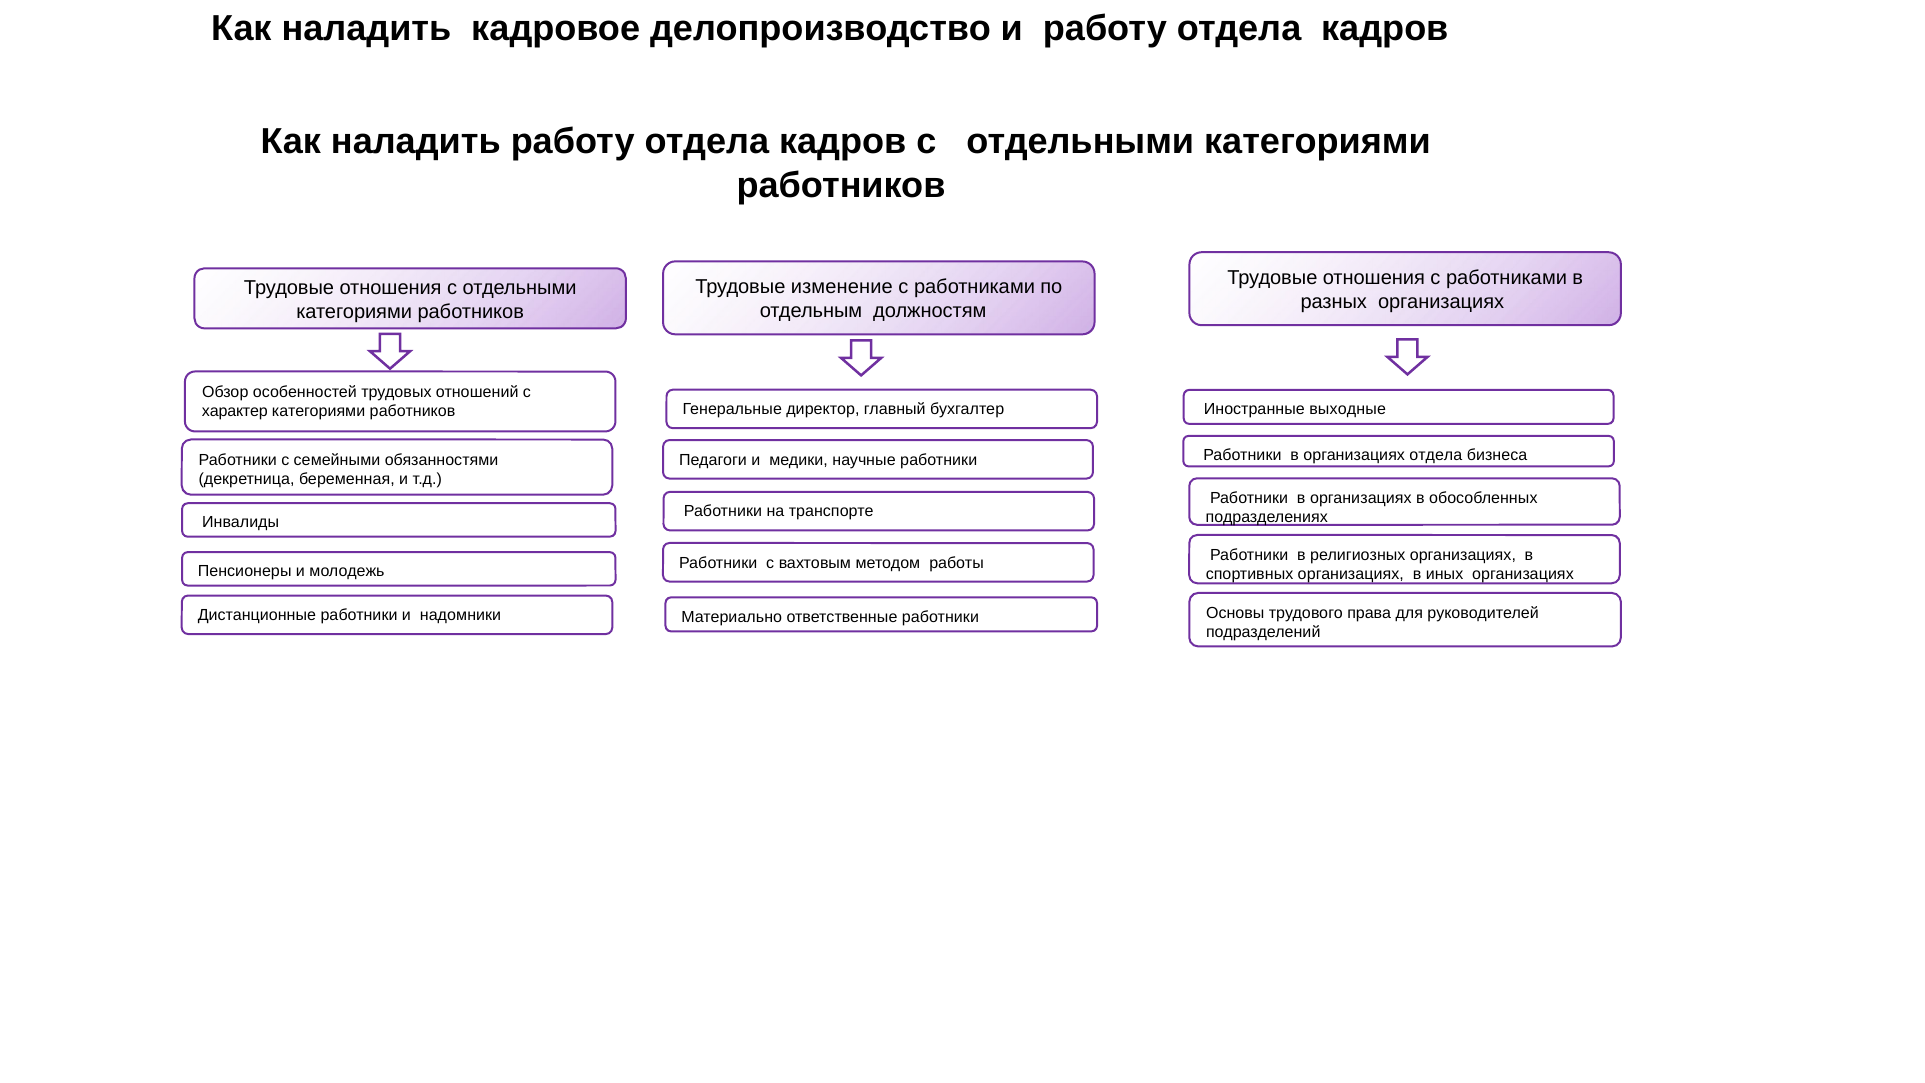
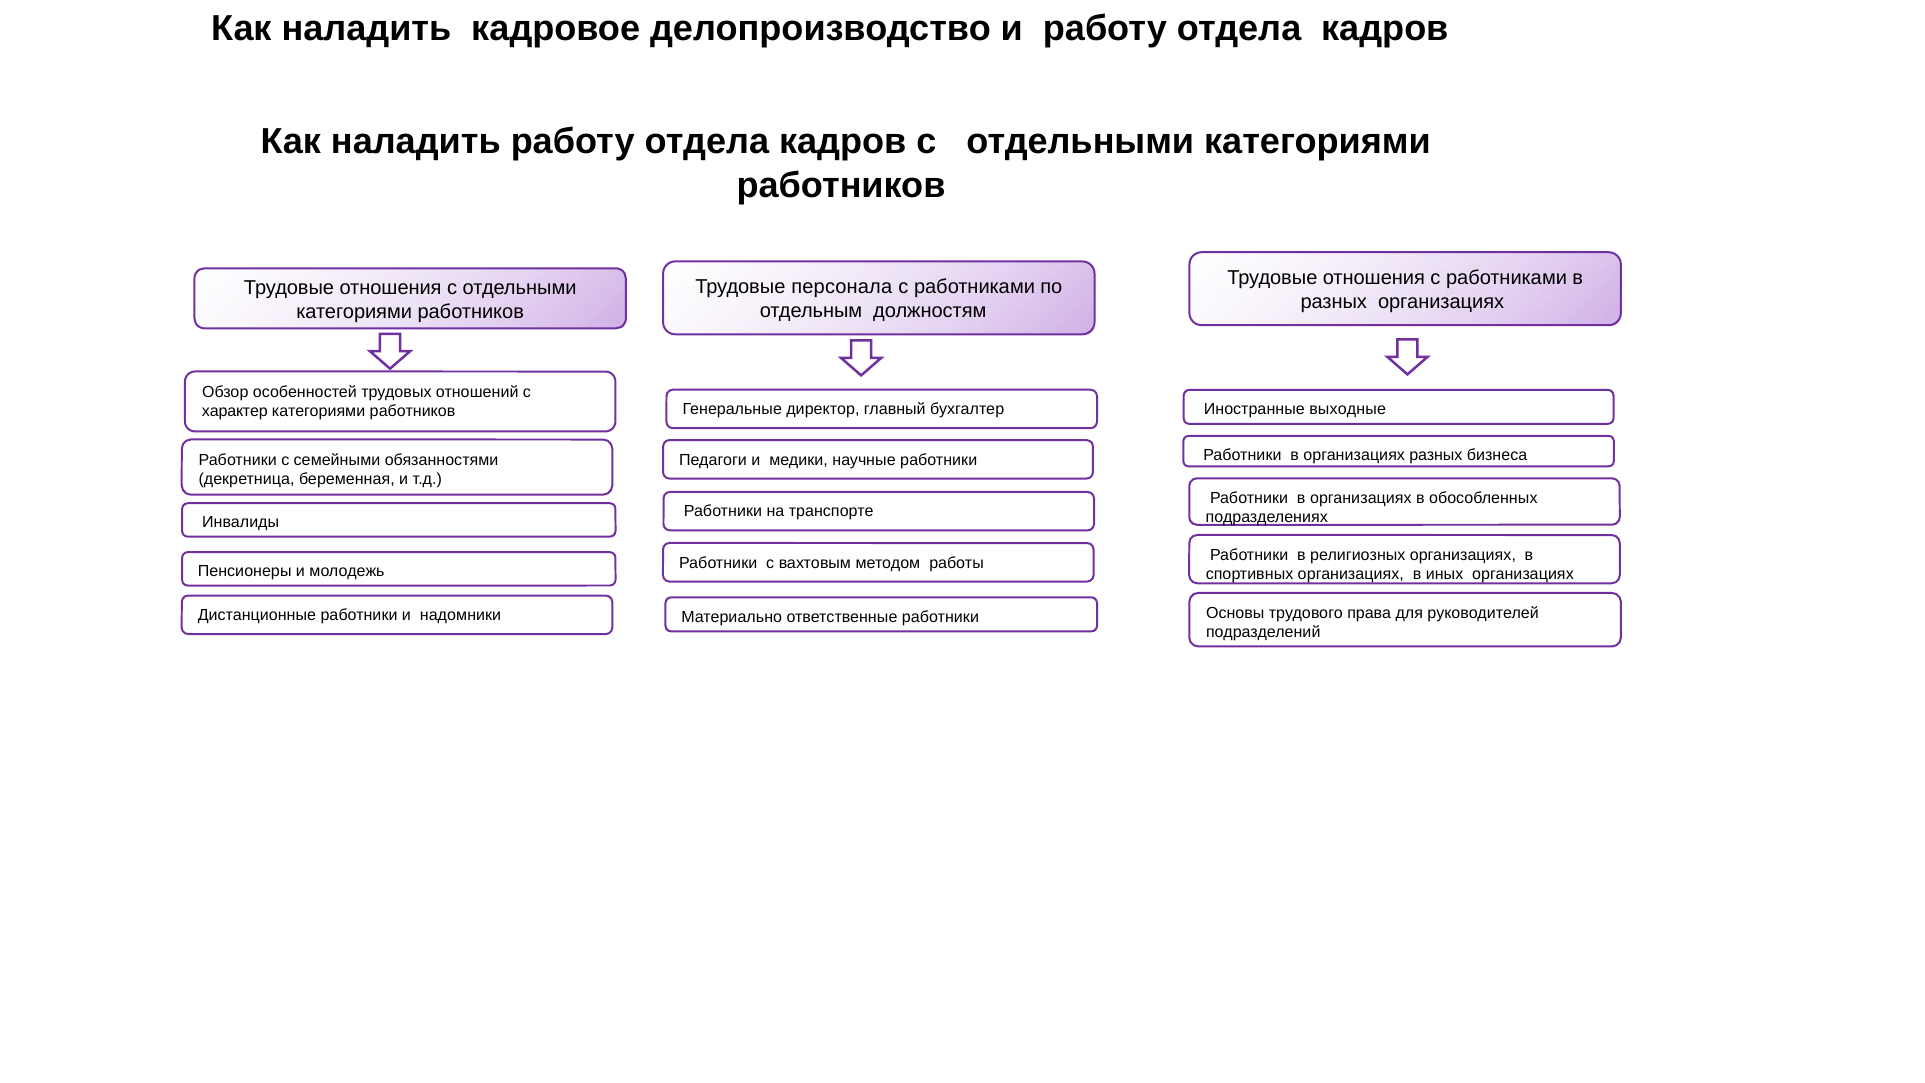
изменение: изменение -> персонала
организациях отдела: отдела -> разных
